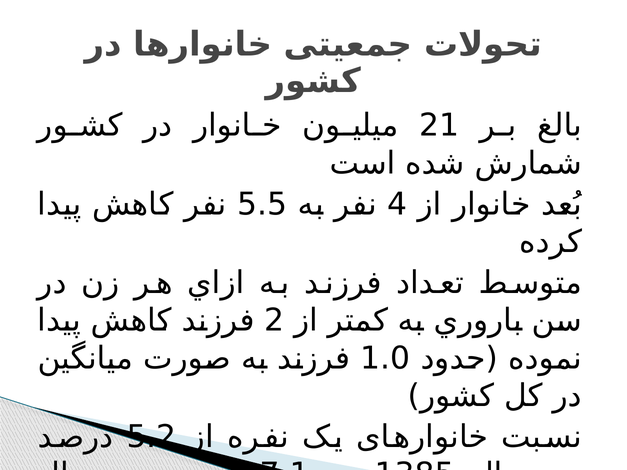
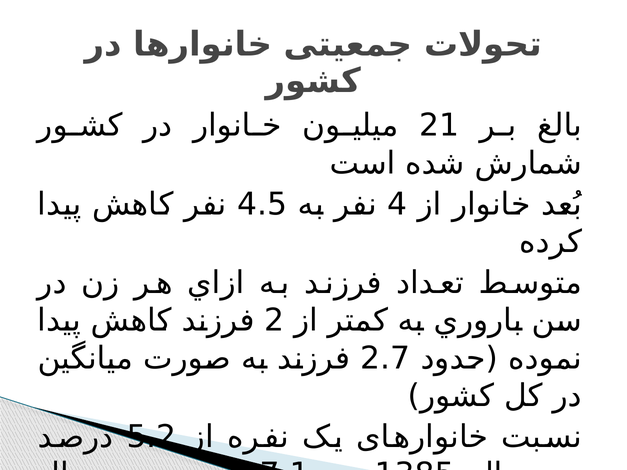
5.5: 5.5 -> 4.5
1.0: 1.0 -> 2.7
